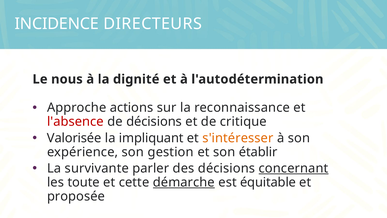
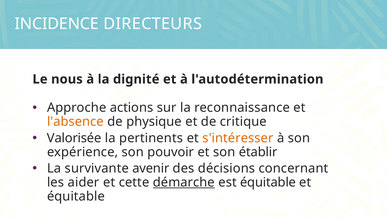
l'absence colour: red -> orange
de décisions: décisions -> physique
impliquant: impliquant -> pertinents
gestion: gestion -> pouvoir
parler: parler -> avenir
concernant underline: present -> none
toute: toute -> aider
proposée at (76, 196): proposée -> équitable
